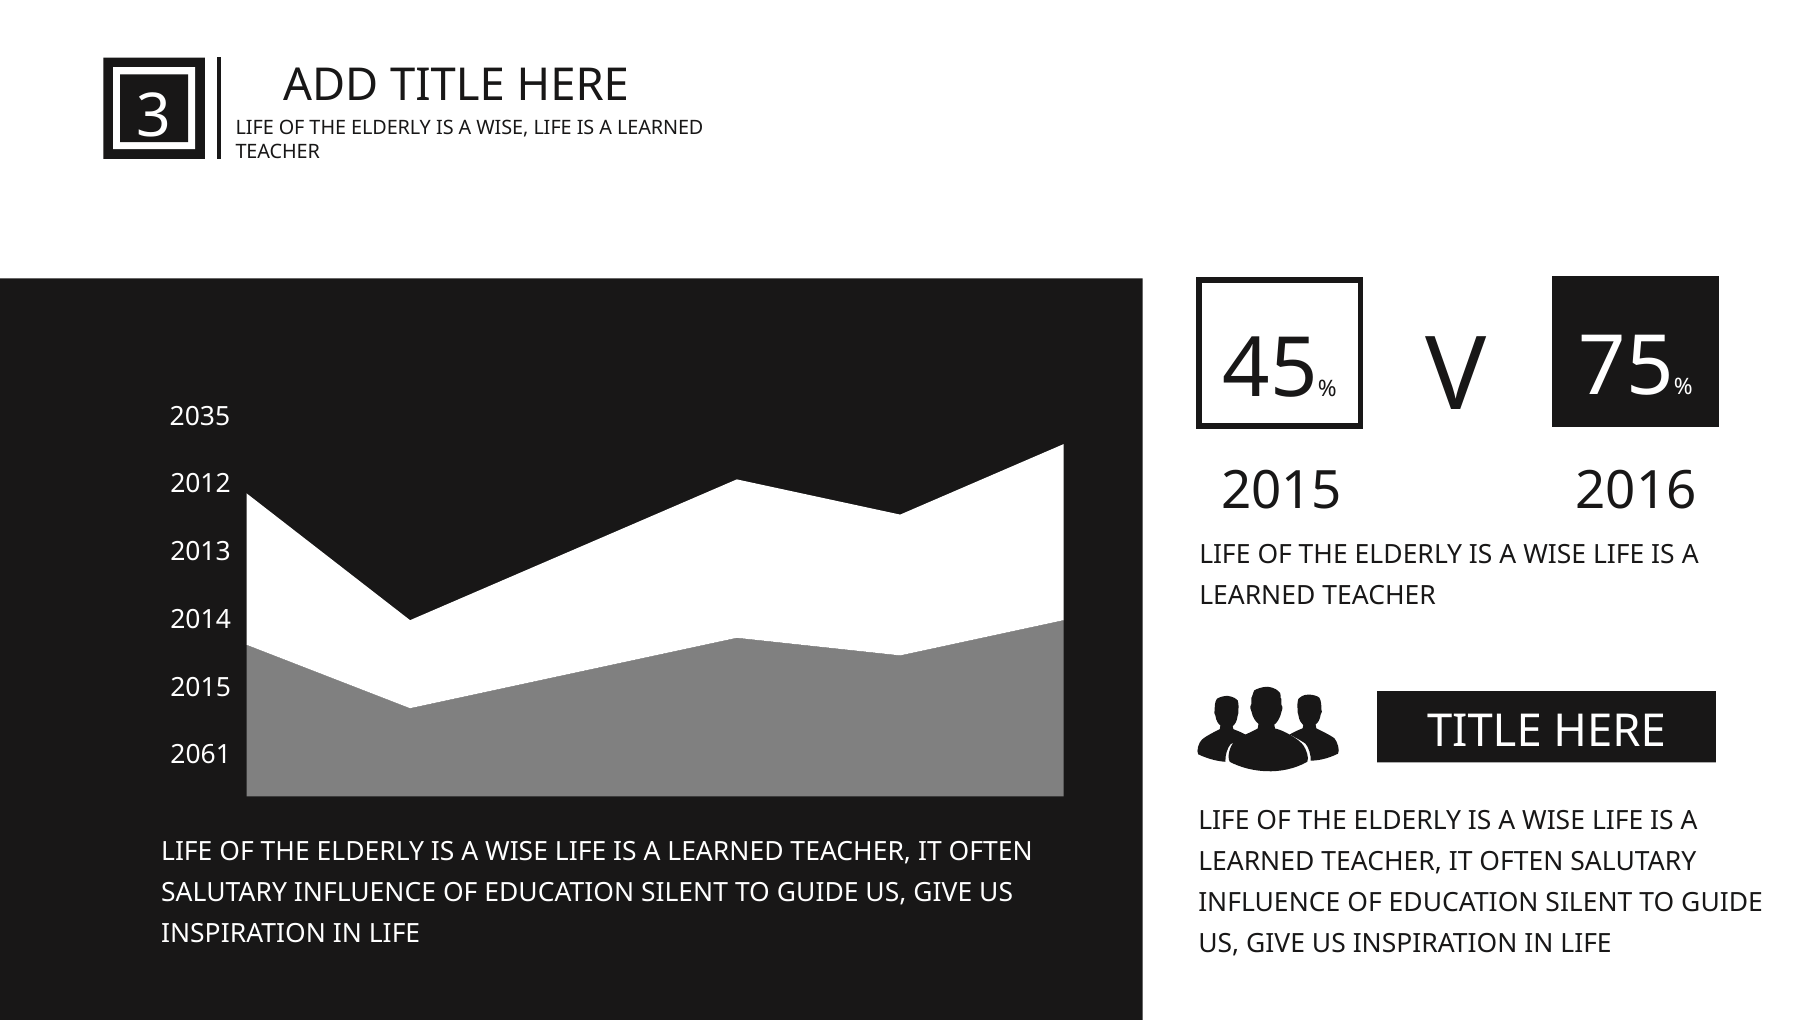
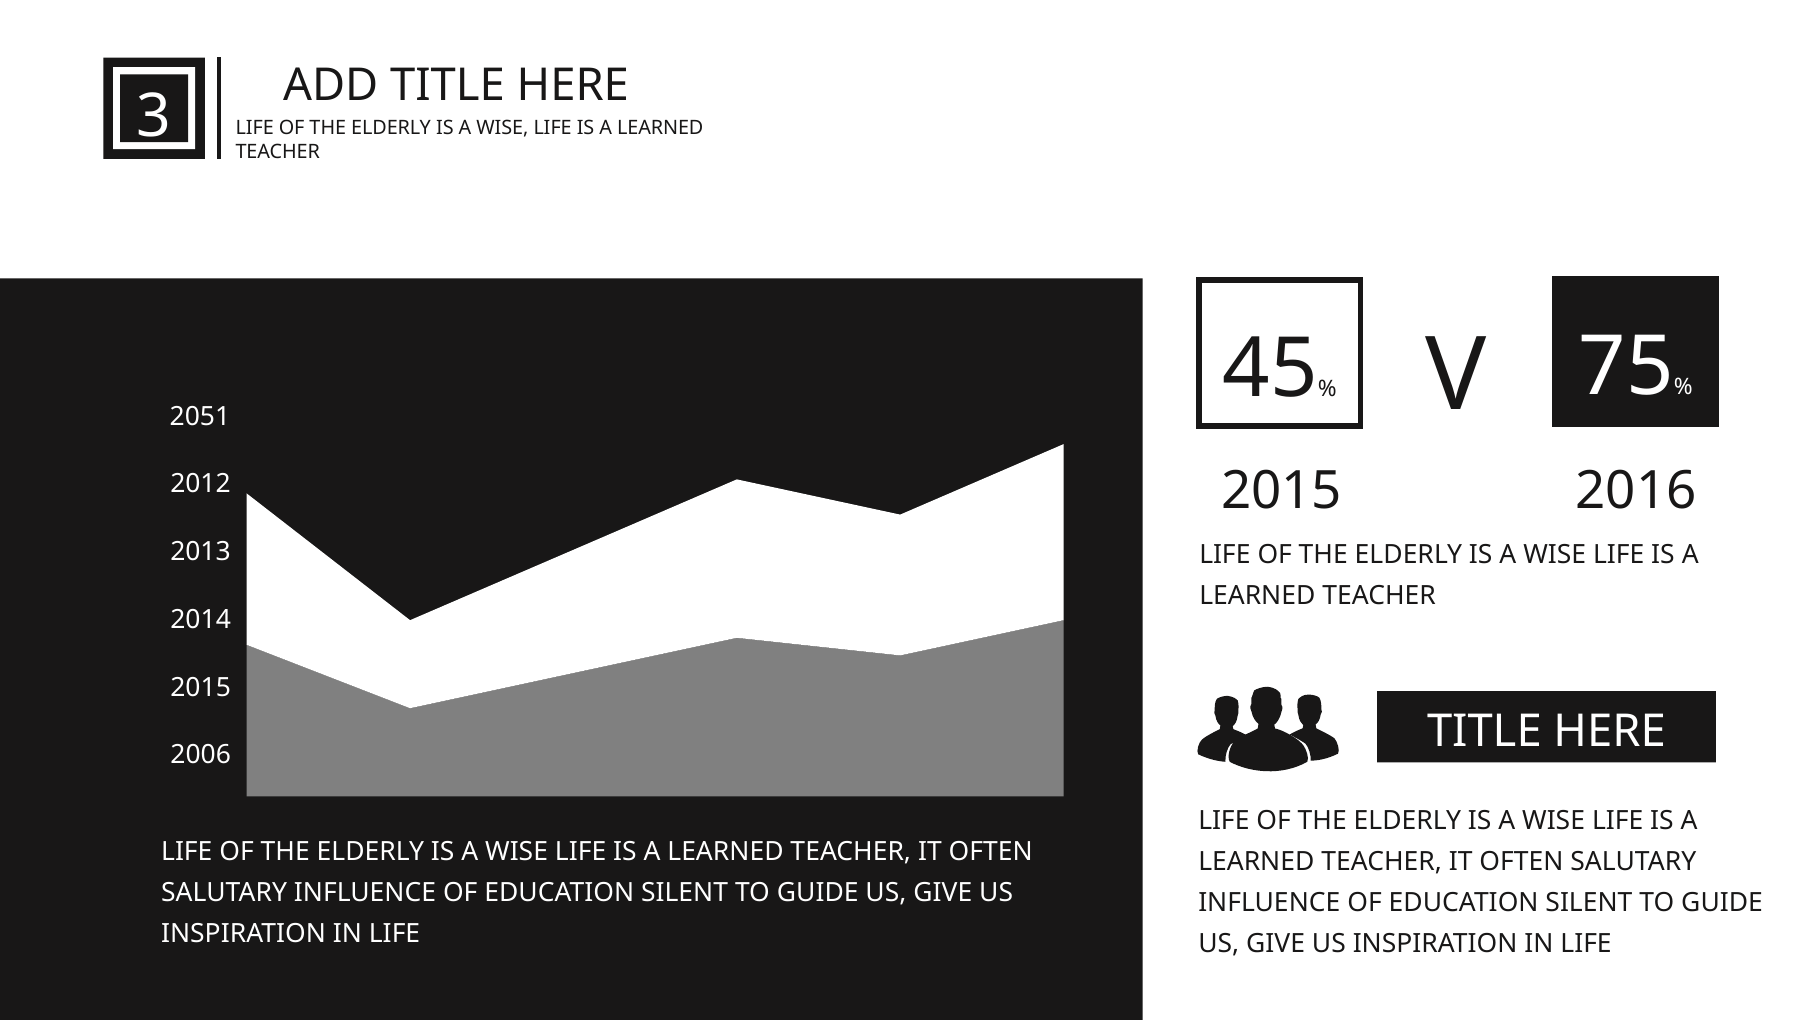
2035: 2035 -> 2051
2061: 2061 -> 2006
